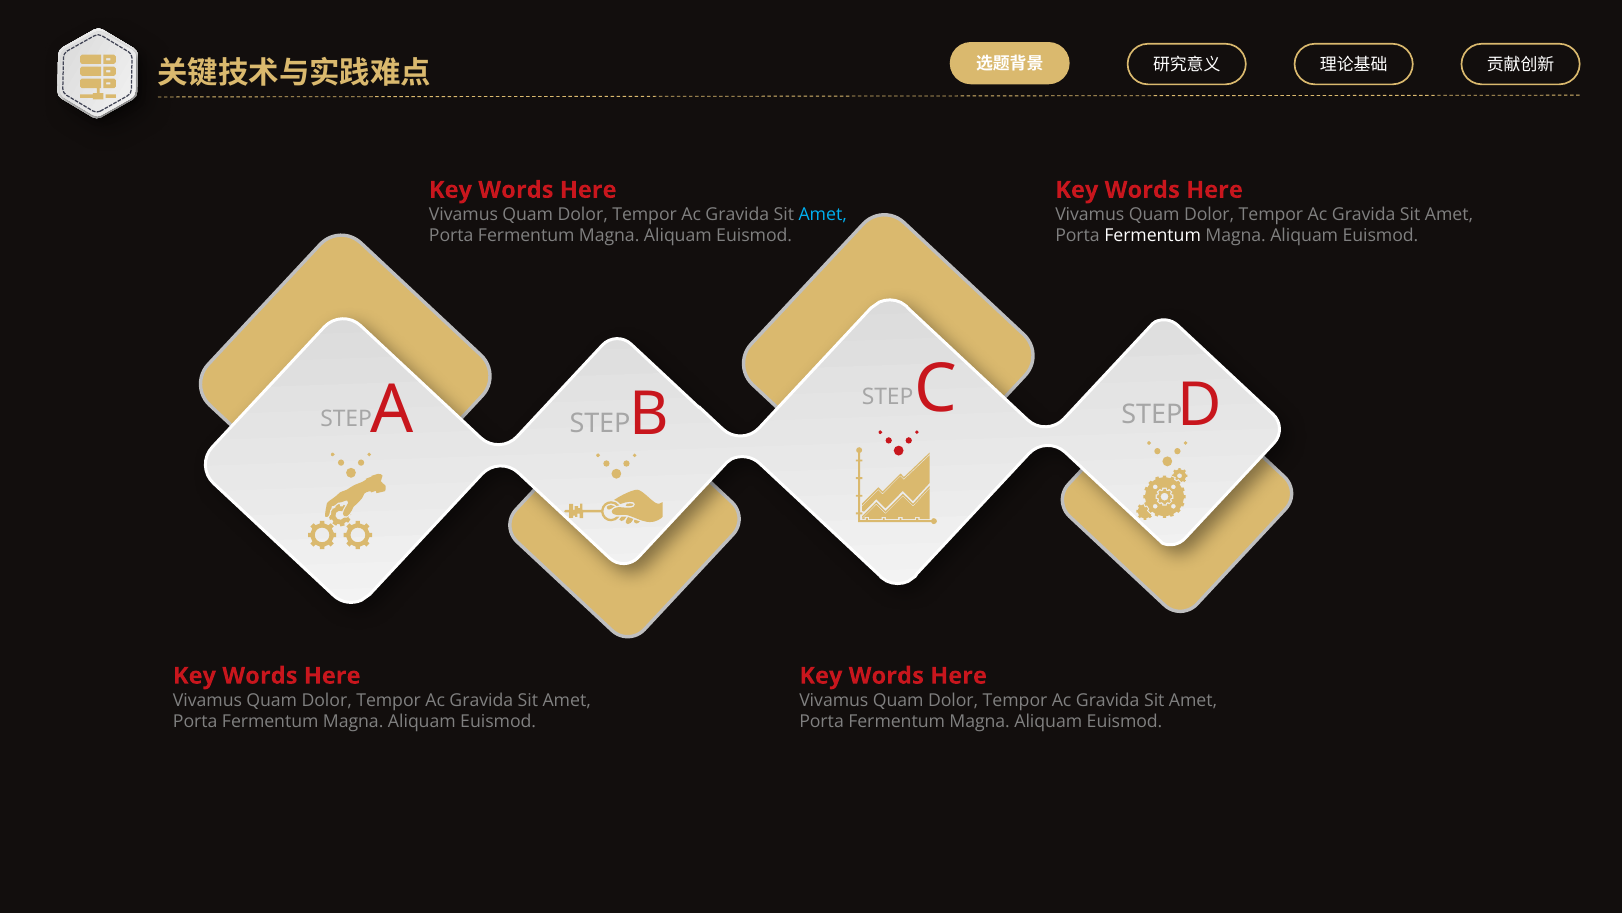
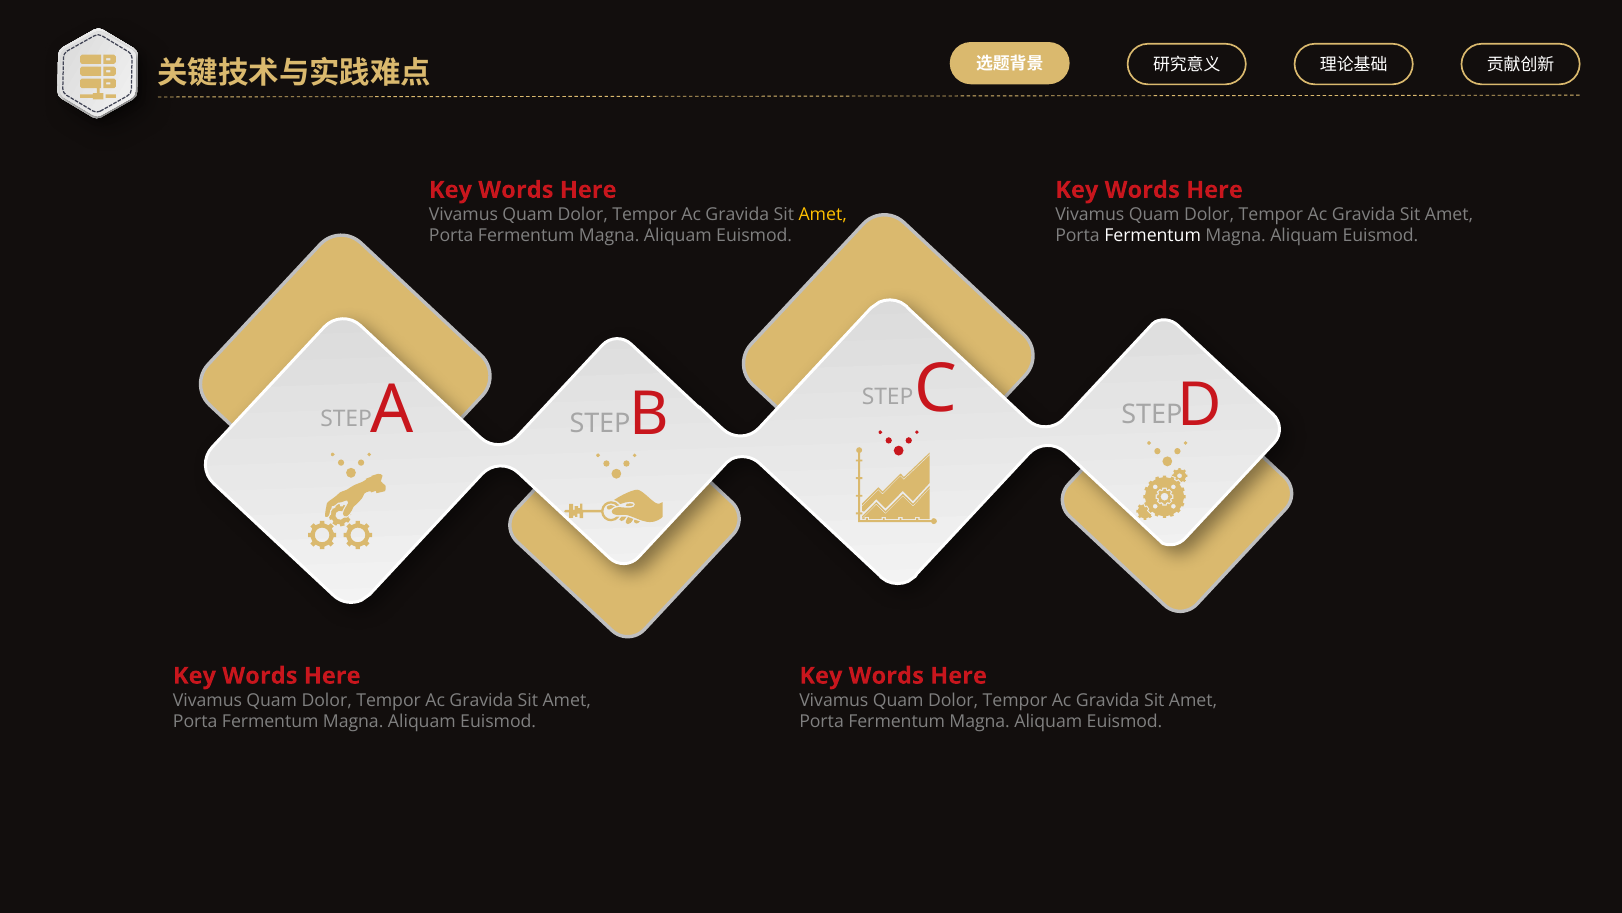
Amet at (823, 214) colour: light blue -> yellow
